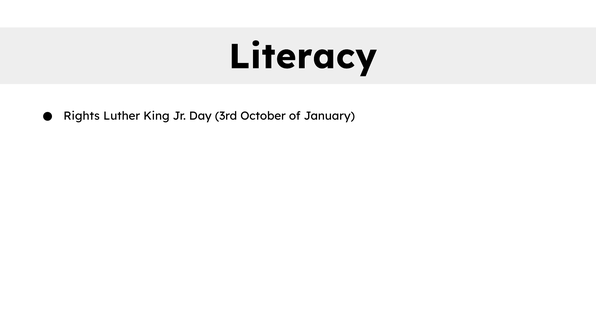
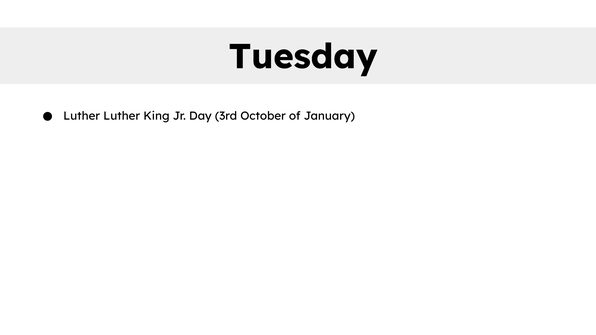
Literacy: Literacy -> Tuesday
Rights at (82, 116): Rights -> Luther
